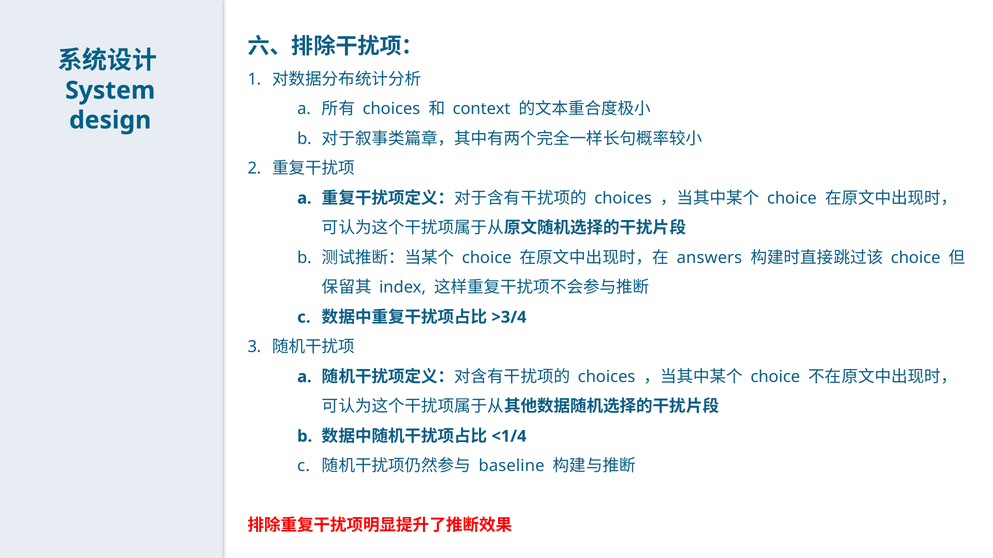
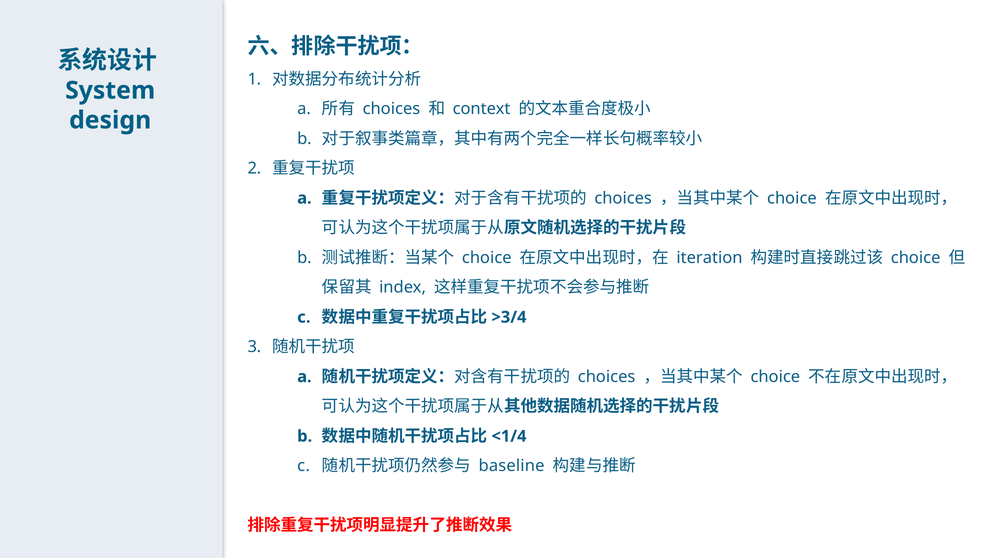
answers: answers -> iteration
